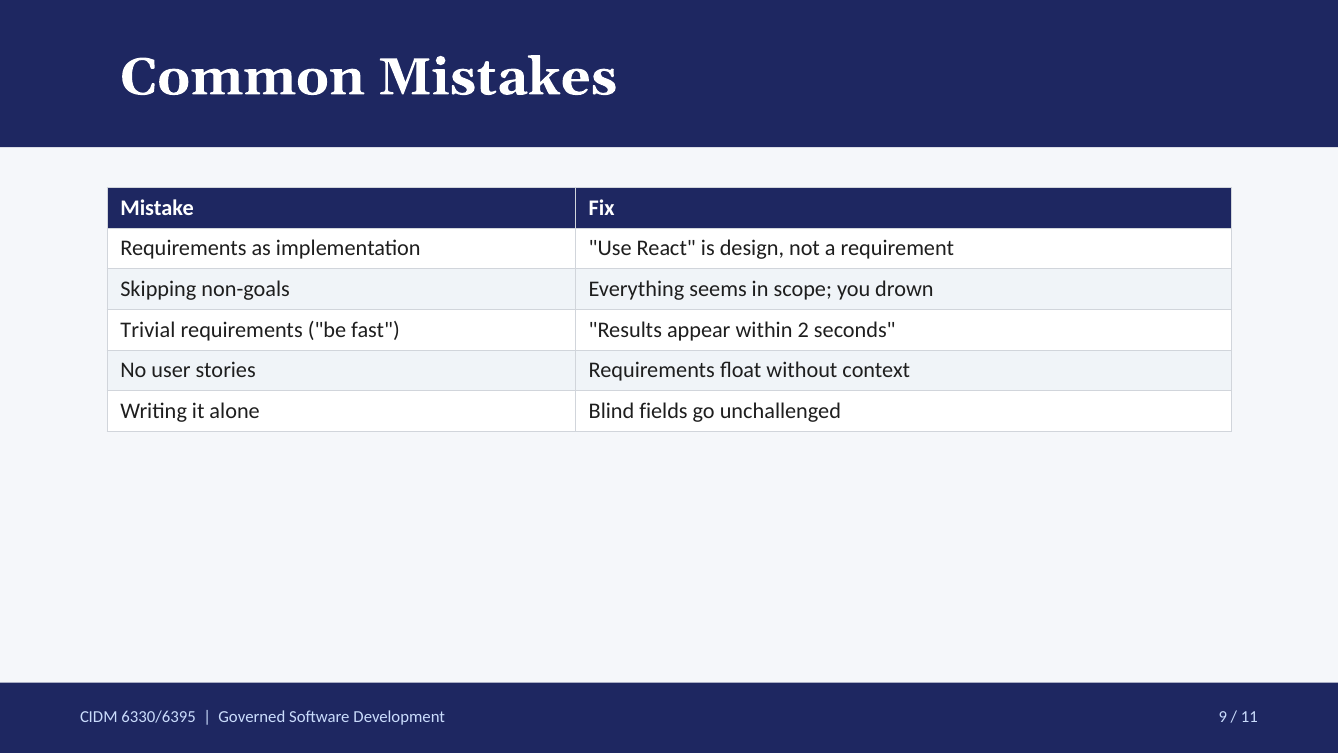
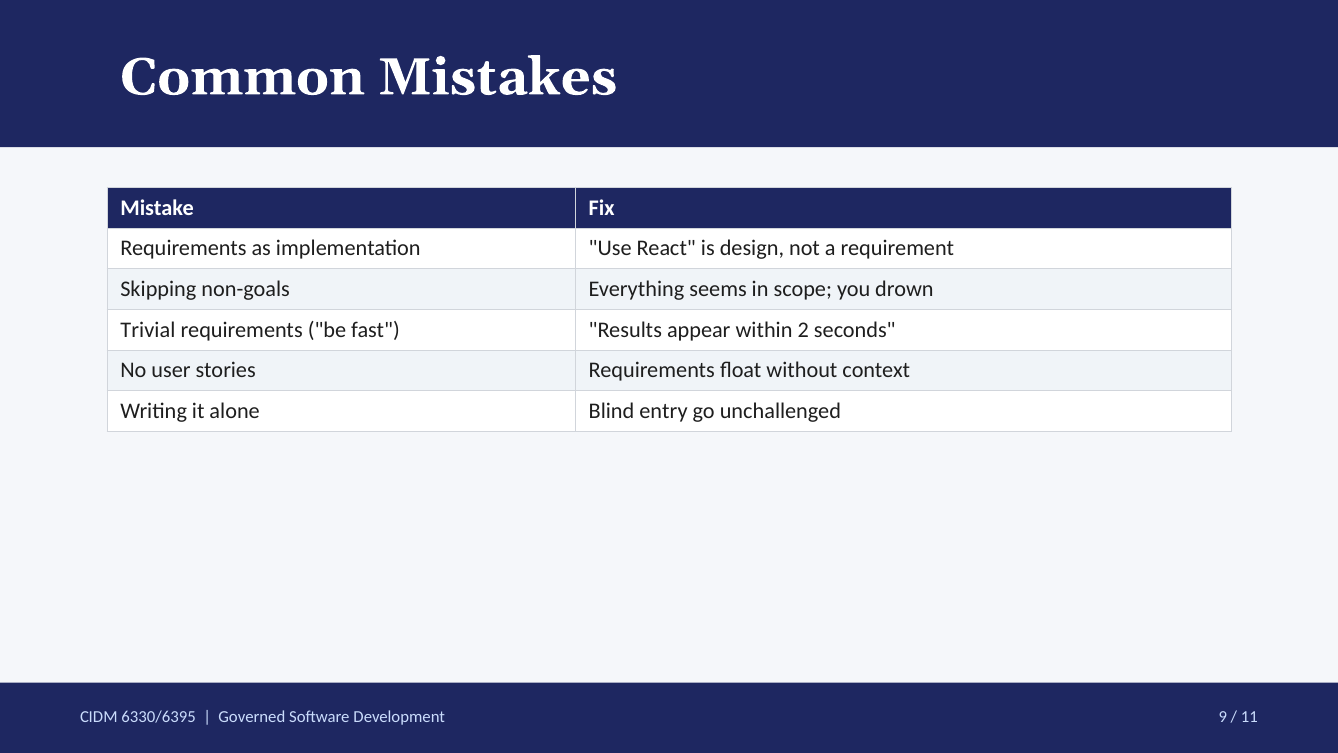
fields: fields -> entry
